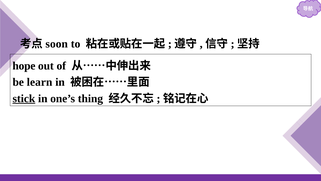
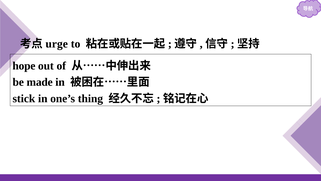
soon: soon -> urge
learn: learn -> made
stick underline: present -> none
